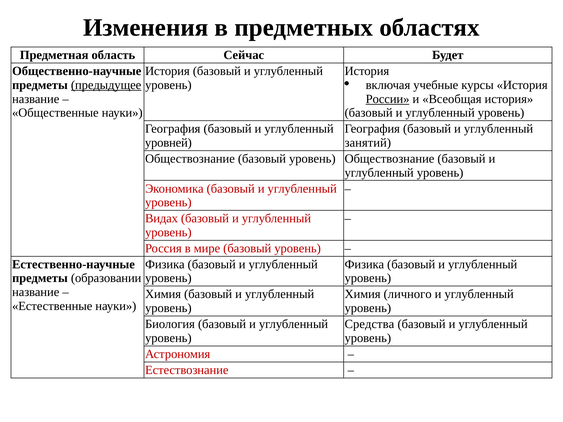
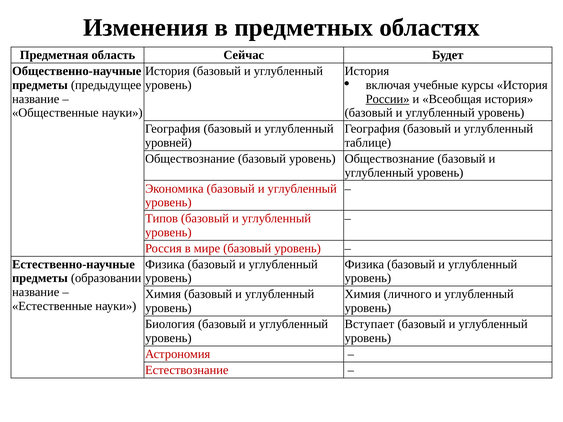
предыдущее underline: present -> none
занятий: занятий -> таблице
Видах: Видах -> Типов
Средства: Средства -> Вступает
